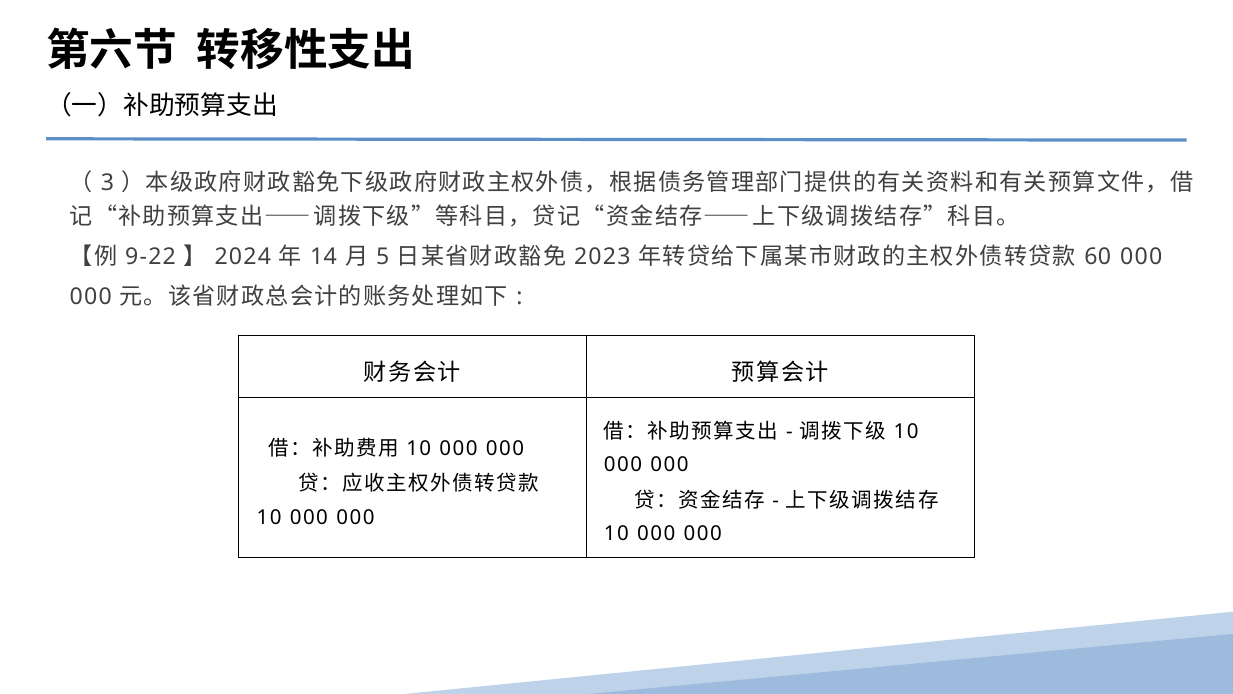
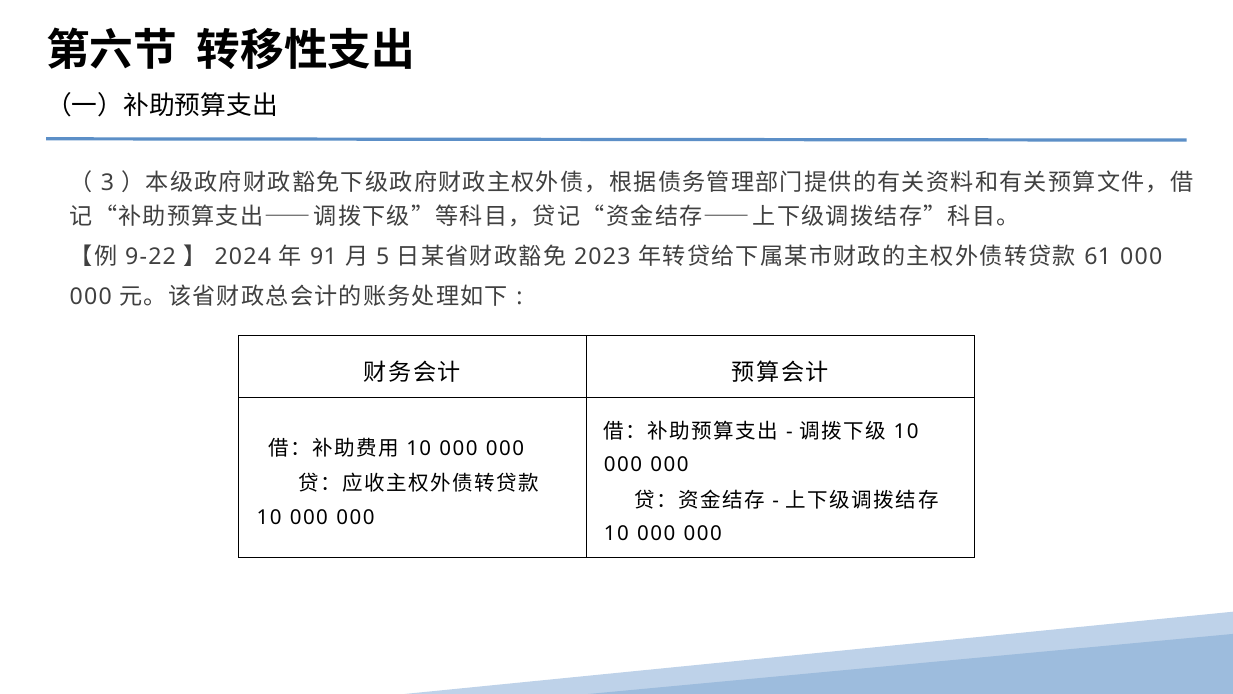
14: 14 -> 91
60: 60 -> 61
